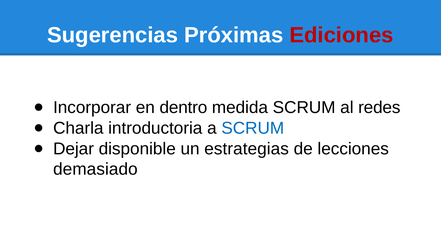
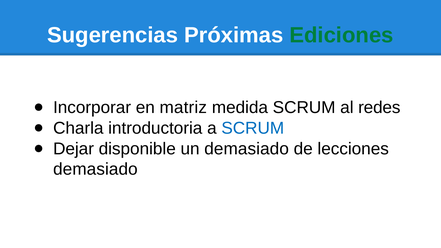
Ediciones colour: red -> green
dentro: dentro -> matriz
un estrategias: estrategias -> demasiado
